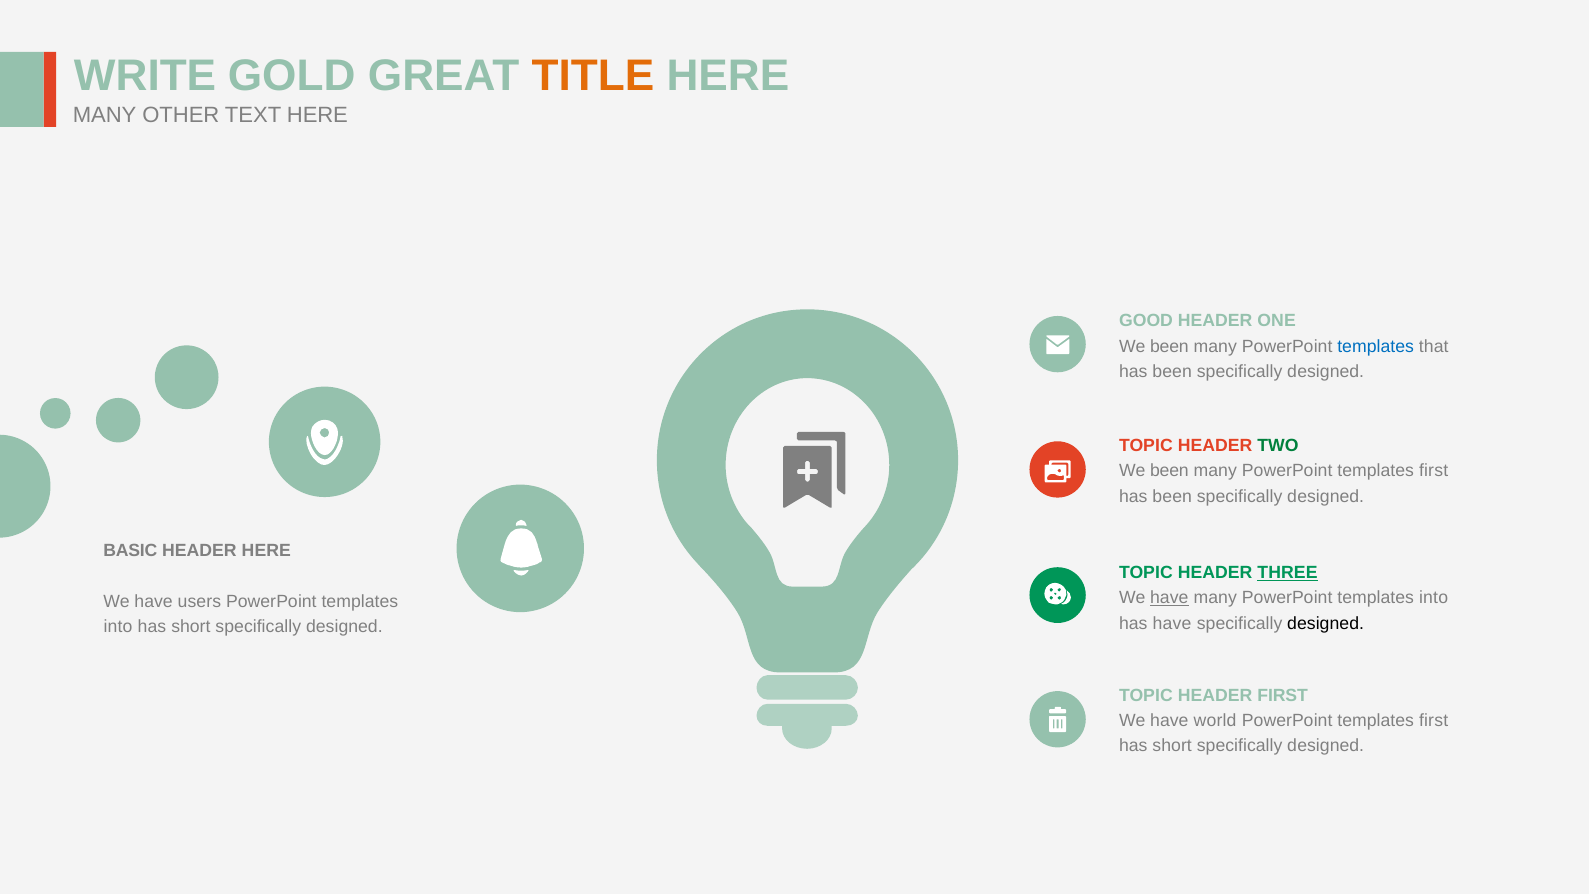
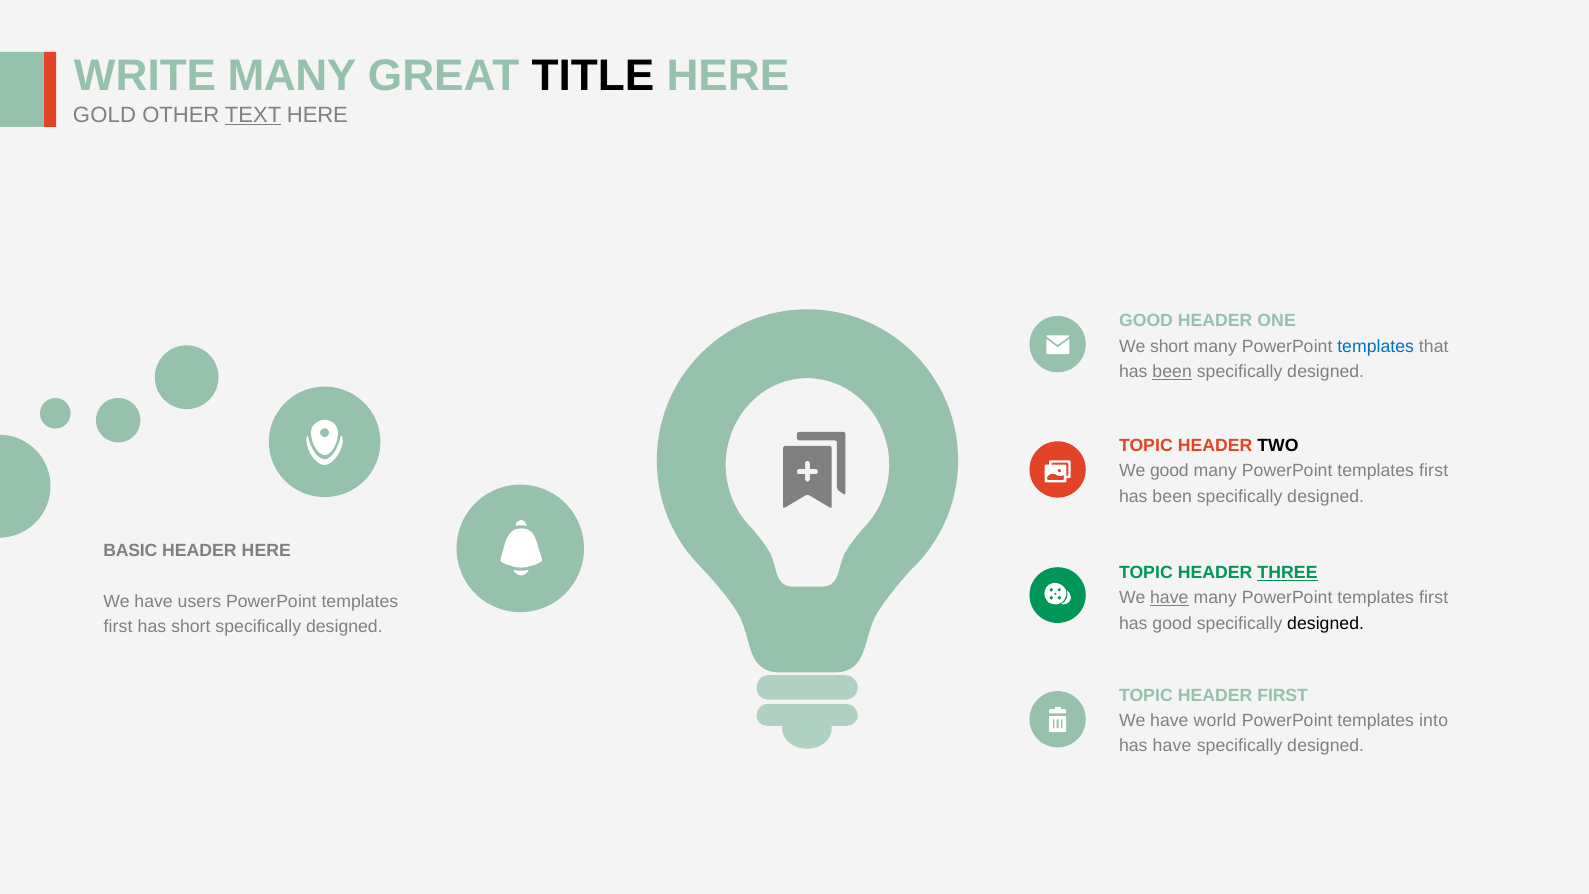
WRITE GOLD: GOLD -> MANY
TITLE colour: orange -> black
MANY at (105, 115): MANY -> GOLD
TEXT underline: none -> present
been at (1169, 346): been -> short
been at (1172, 372) underline: none -> present
TWO colour: green -> black
been at (1169, 471): been -> good
into at (1434, 598): into -> first
has have: have -> good
into at (118, 626): into -> first
first at (1434, 720): first -> into
short at (1172, 746): short -> have
